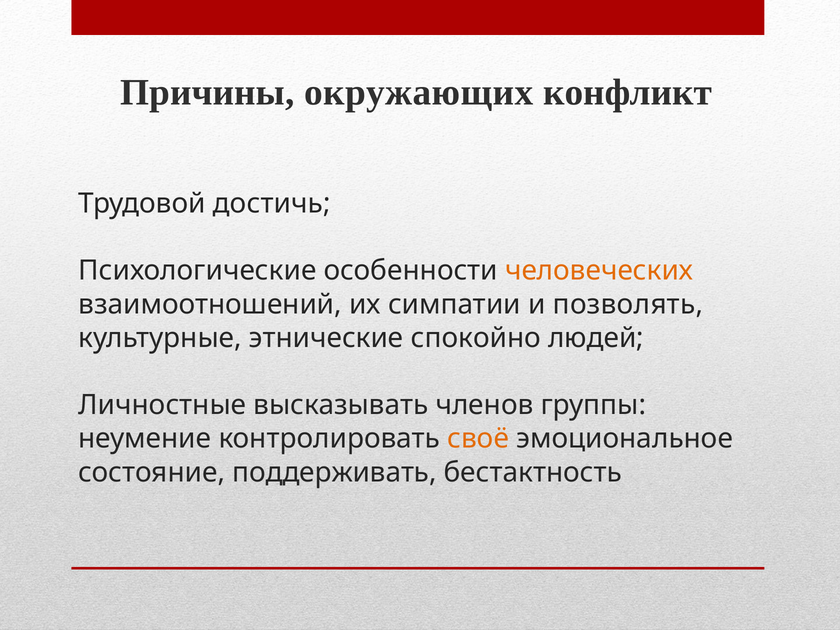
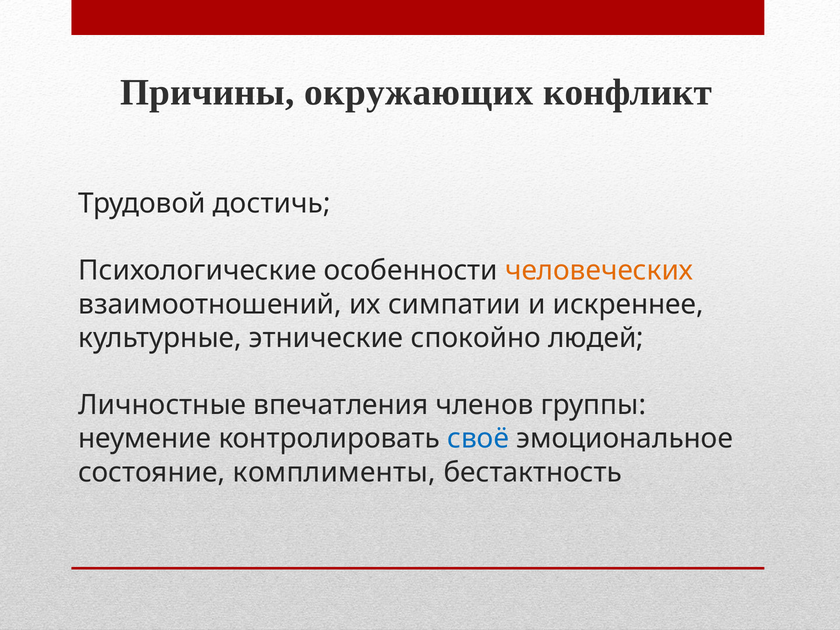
позволять: позволять -> искреннее
высказывать: высказывать -> впечатления
своё colour: orange -> blue
поддерживать: поддерживать -> комплименты
